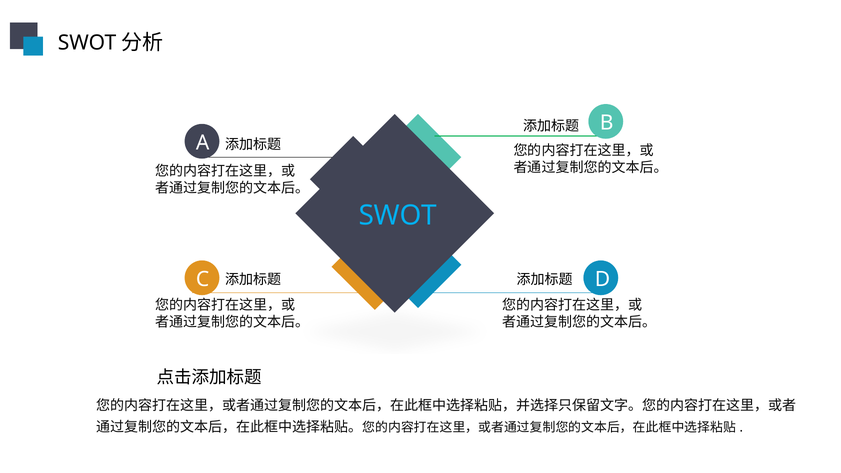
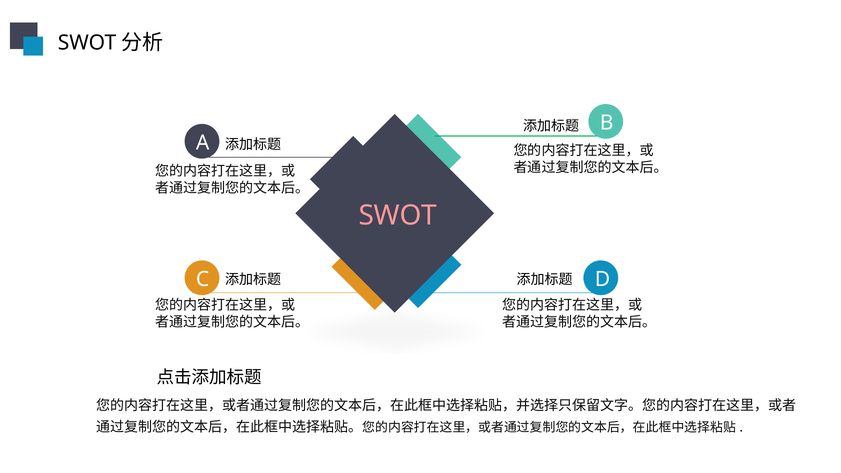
SWOT colour: light blue -> pink
